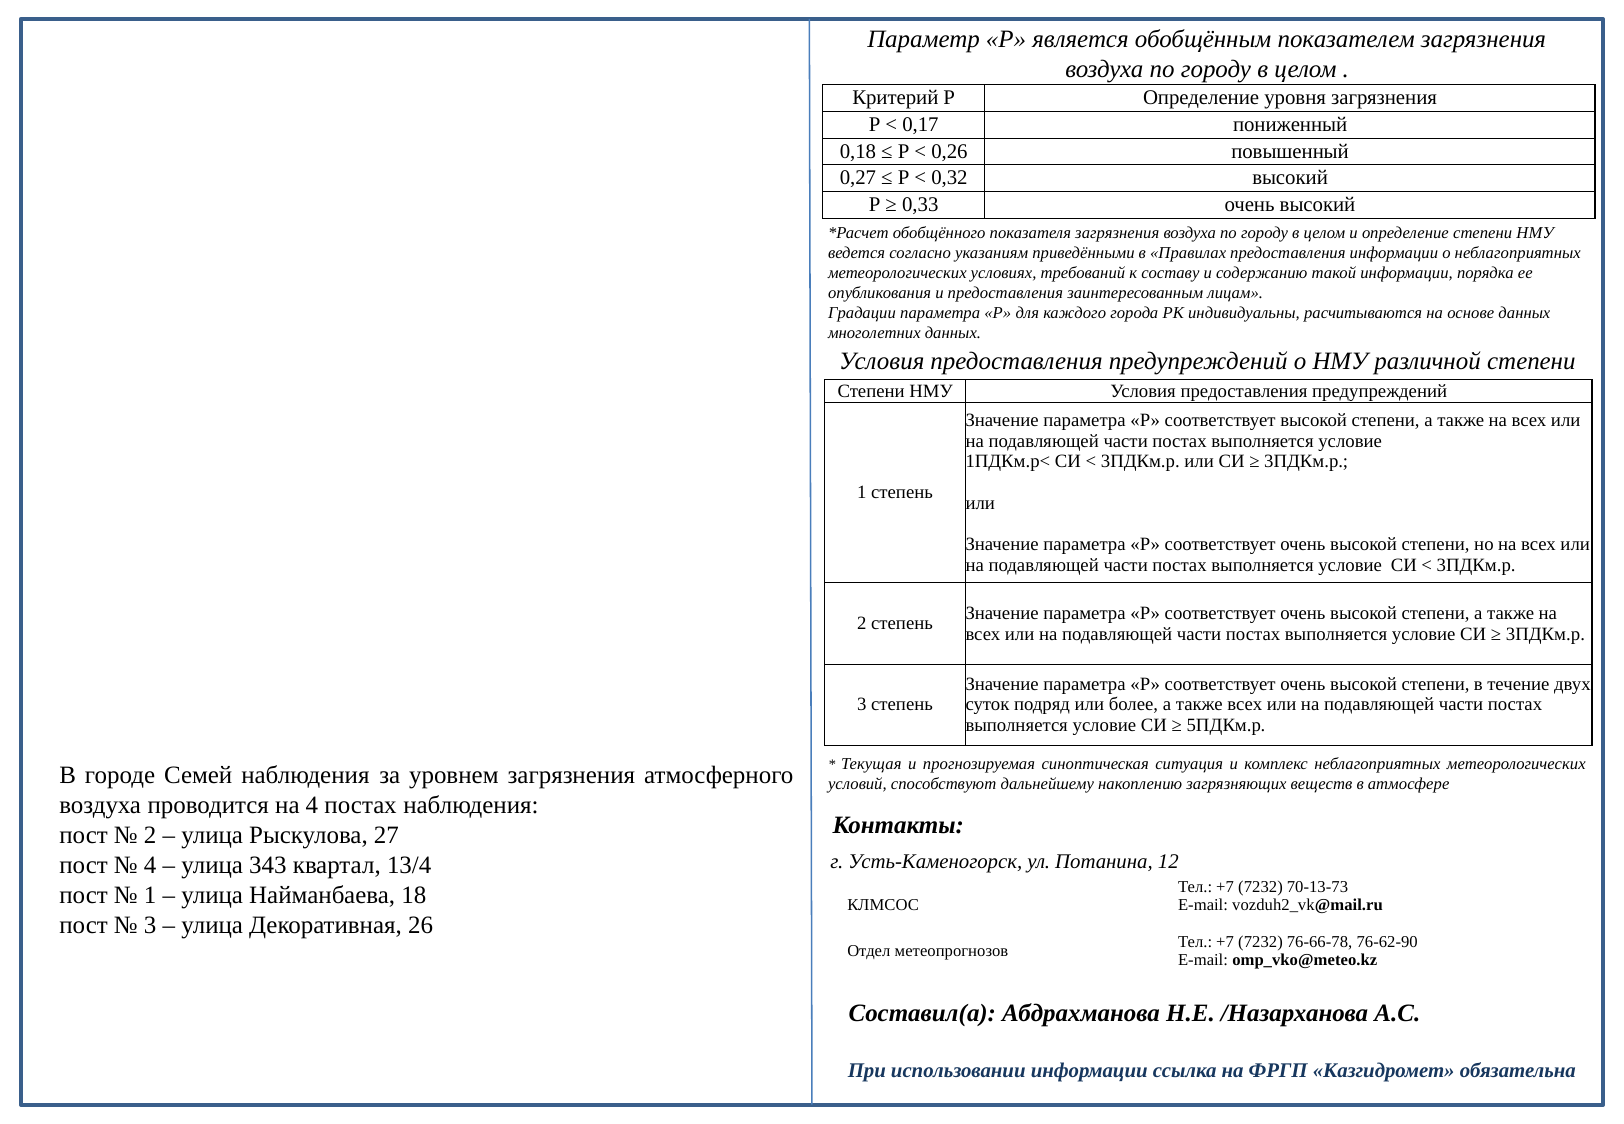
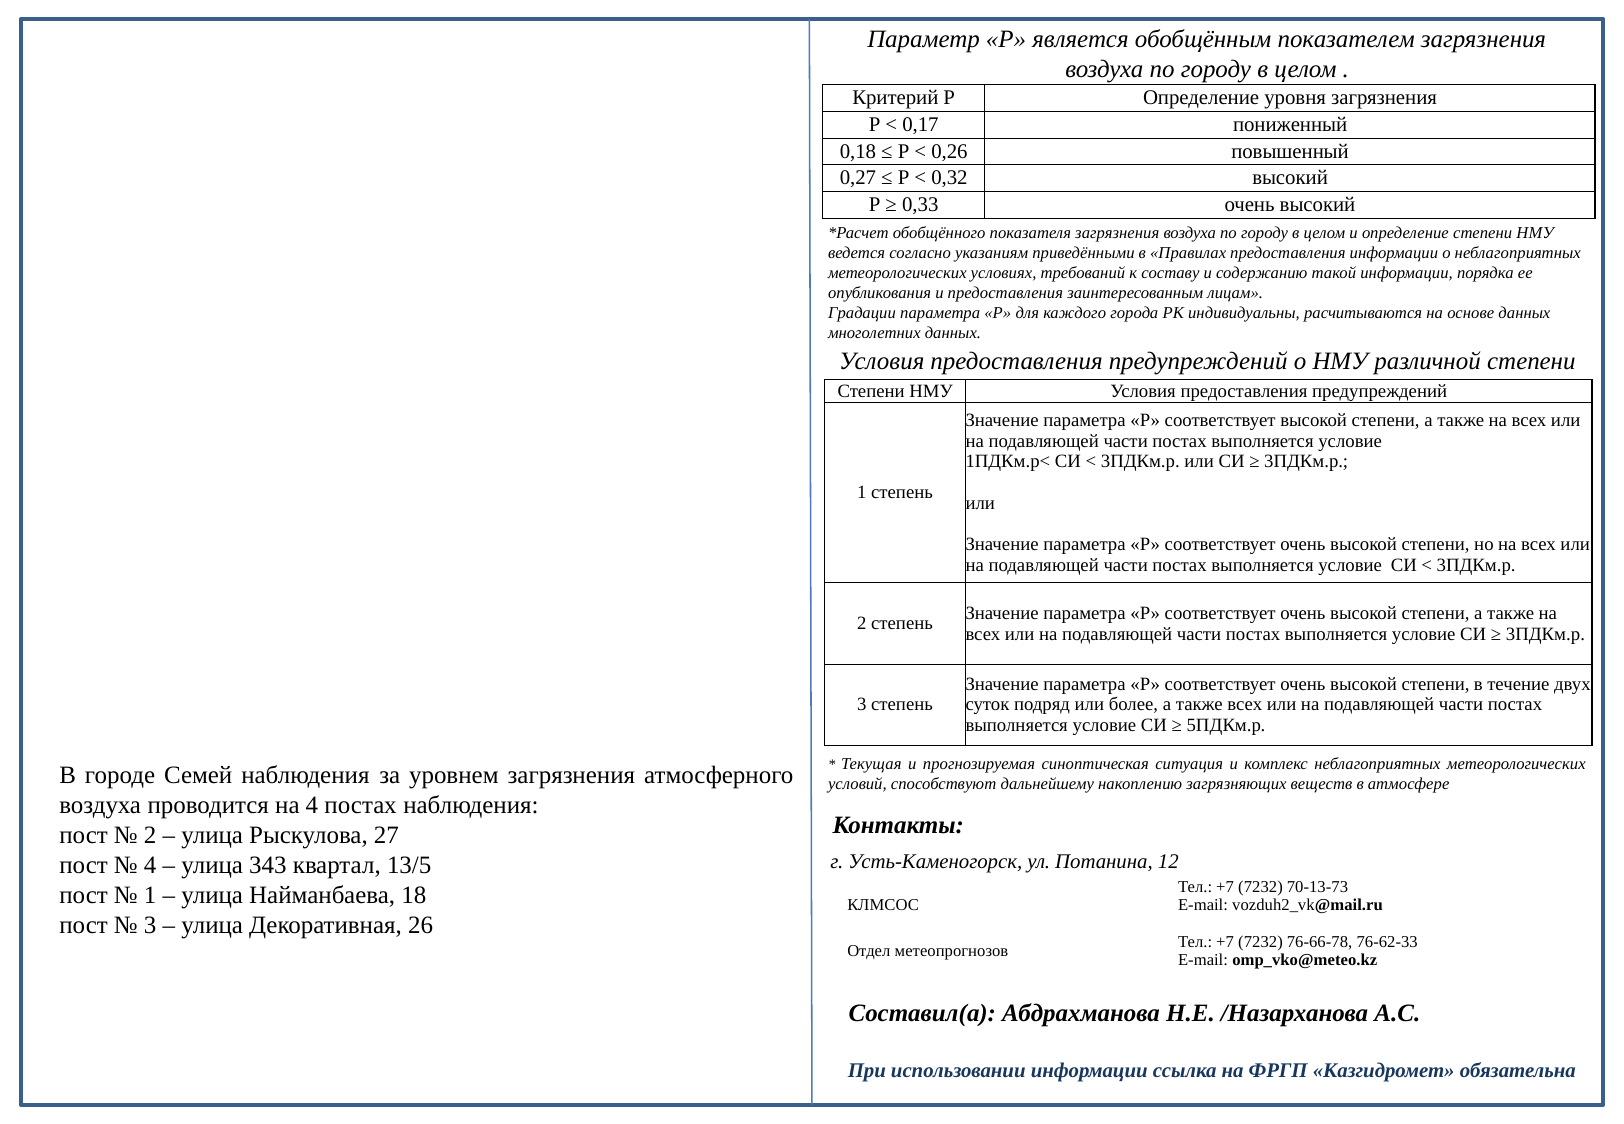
13/4: 13/4 -> 13/5
76-62-90: 76-62-90 -> 76-62-33
